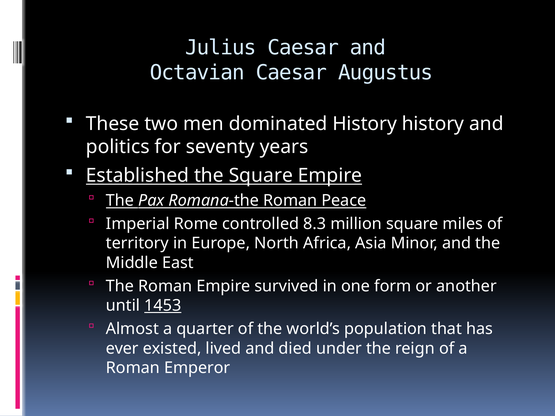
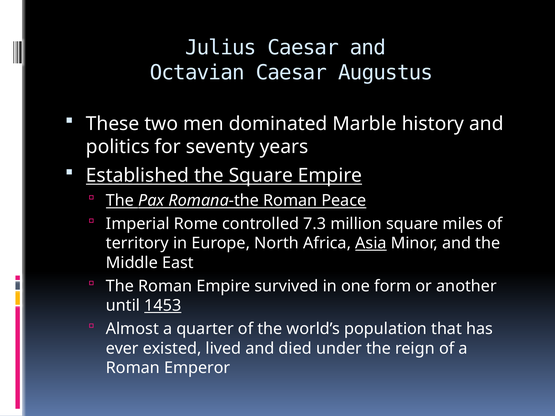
dominated History: History -> Marble
8.3: 8.3 -> 7.3
Asia underline: none -> present
